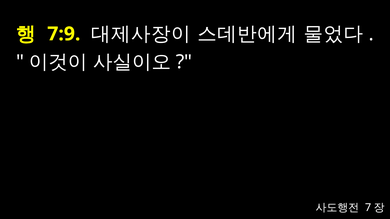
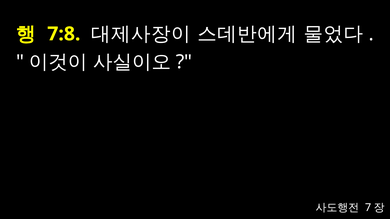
7:9: 7:9 -> 7:8
